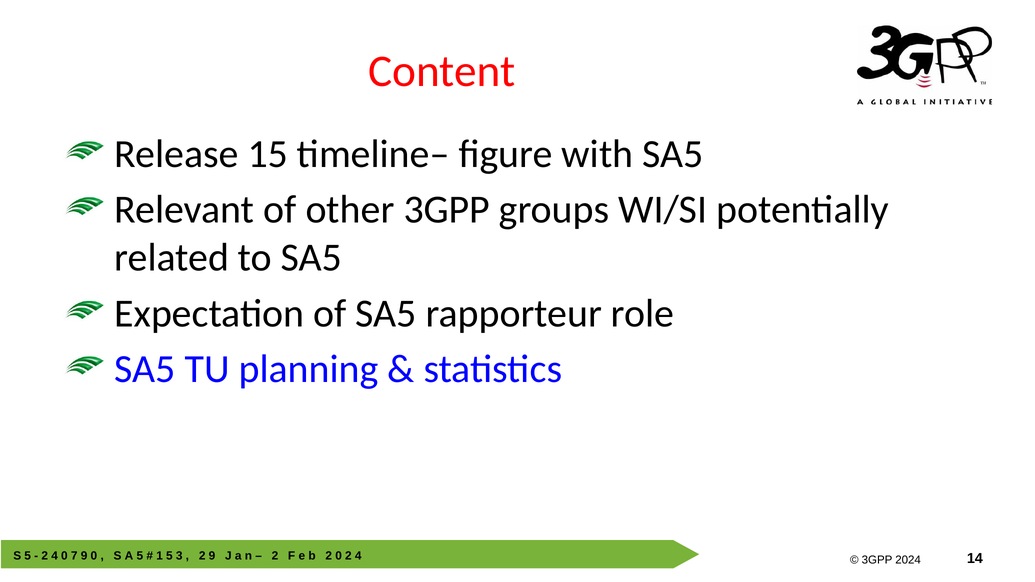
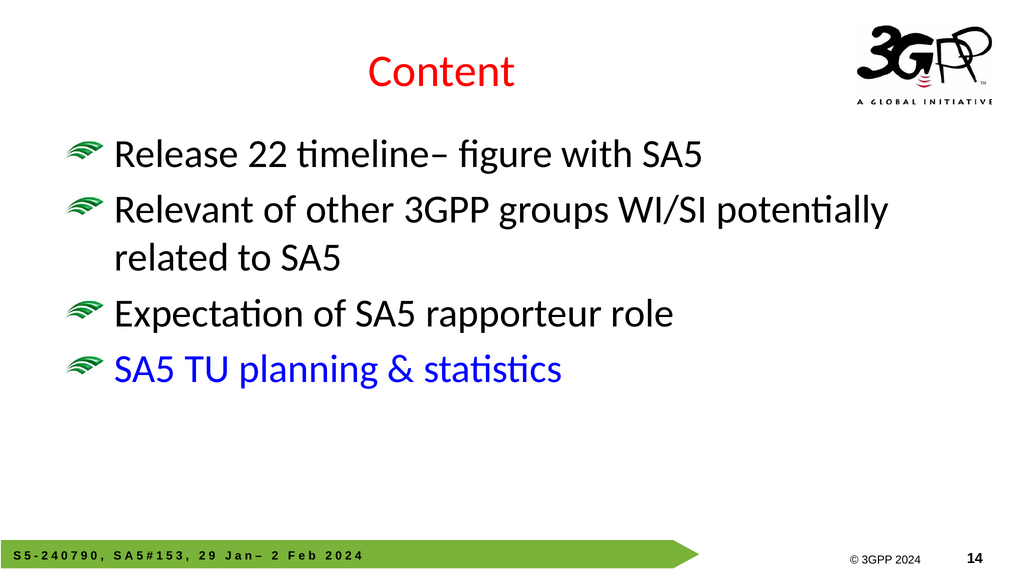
15: 15 -> 22
